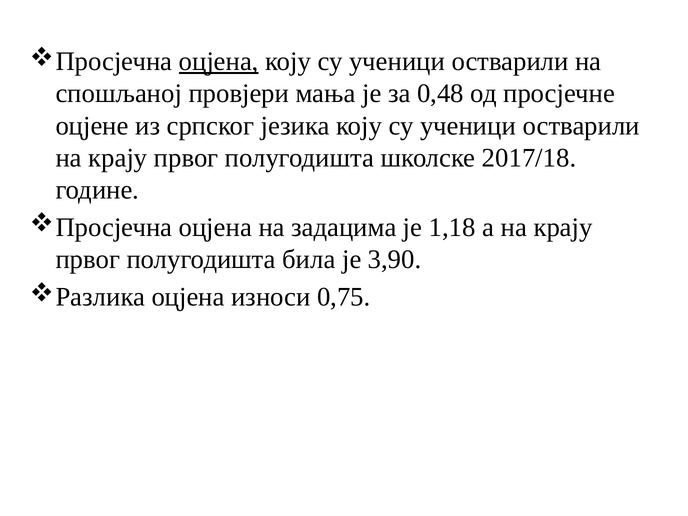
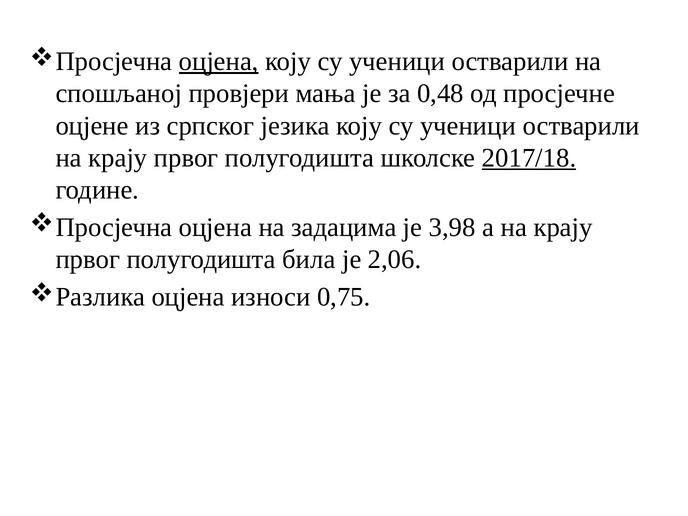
2017/18 underline: none -> present
1,18: 1,18 -> 3,98
3,90: 3,90 -> 2,06
